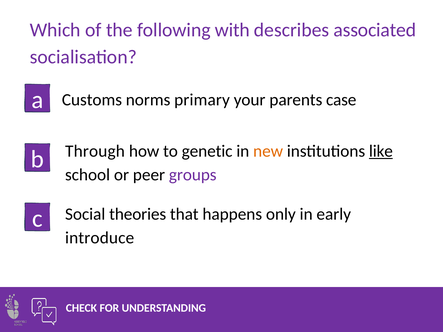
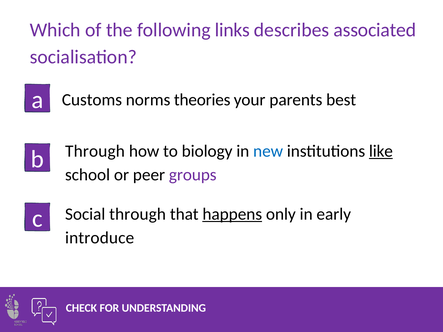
with: with -> links
primary: primary -> theories
case: case -> best
genetic: genetic -> biology
new colour: orange -> blue
Social theories: theories -> through
happens underline: none -> present
